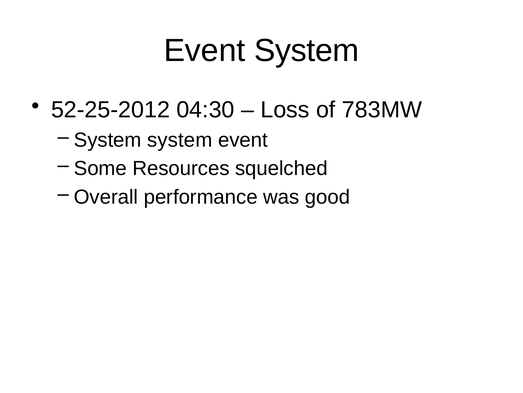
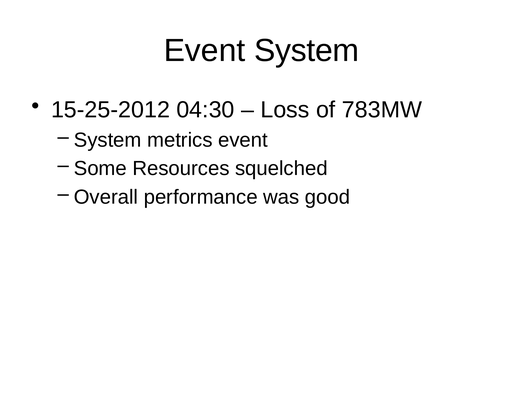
52-25-2012: 52-25-2012 -> 15-25-2012
System system: system -> metrics
